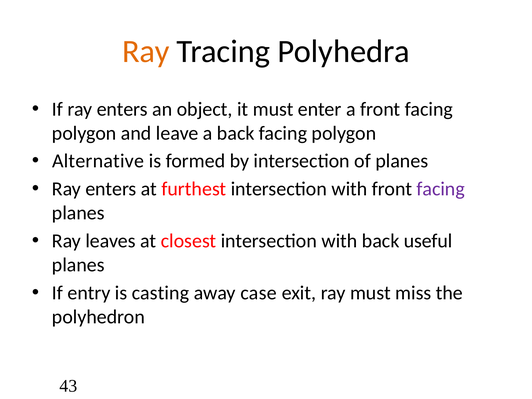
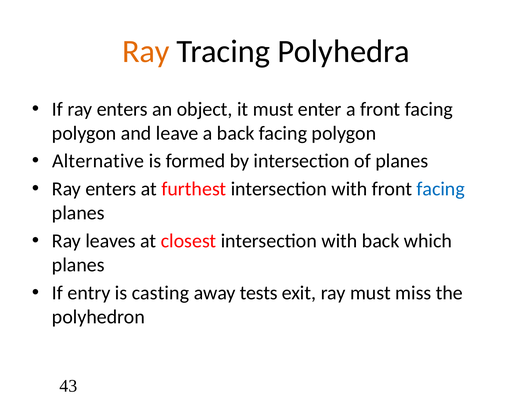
facing at (441, 189) colour: purple -> blue
useful: useful -> which
case: case -> tests
